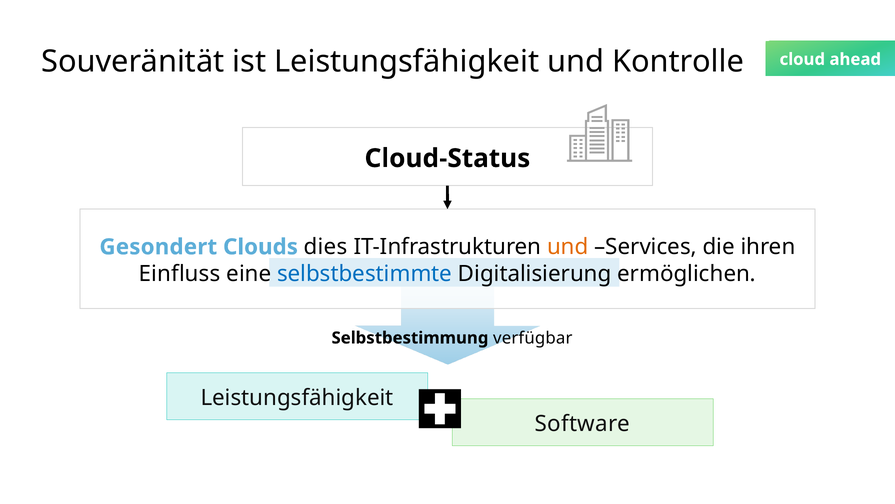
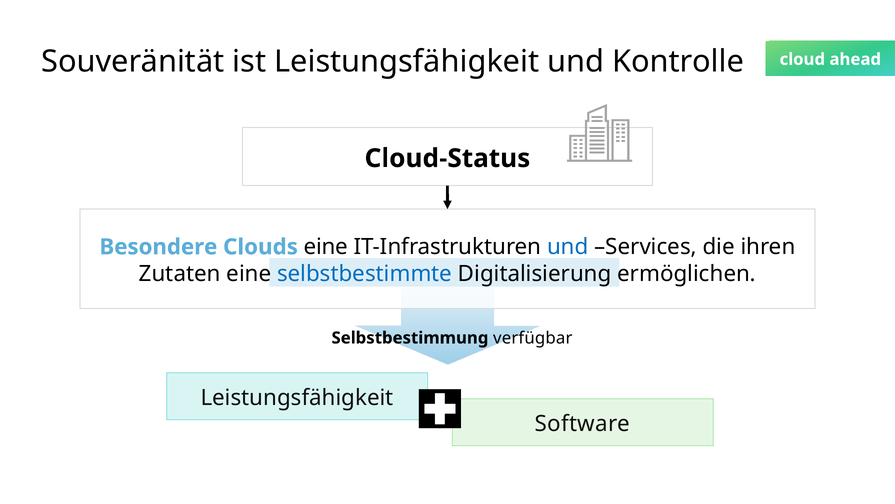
Gesondert: Gesondert -> Besondere
Clouds dies: dies -> eine
und at (568, 247) colour: orange -> blue
Einfluss: Einfluss -> Zutaten
